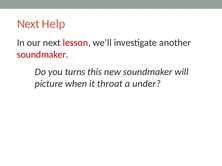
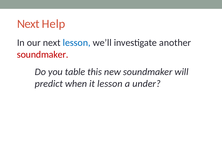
lesson at (77, 43) colour: red -> blue
turns: turns -> table
picture: picture -> predict
it throat: throat -> lesson
